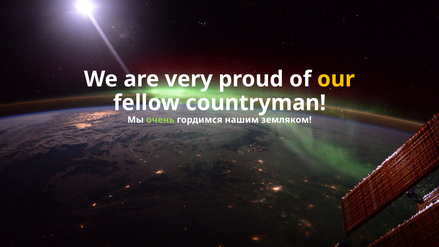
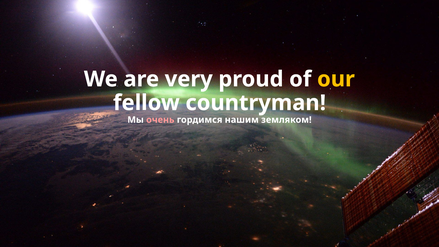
очень colour: light green -> pink
